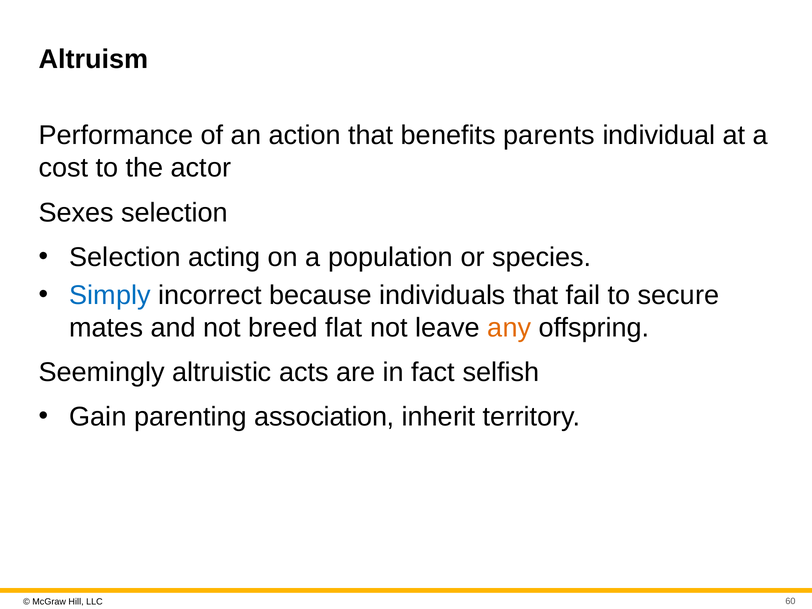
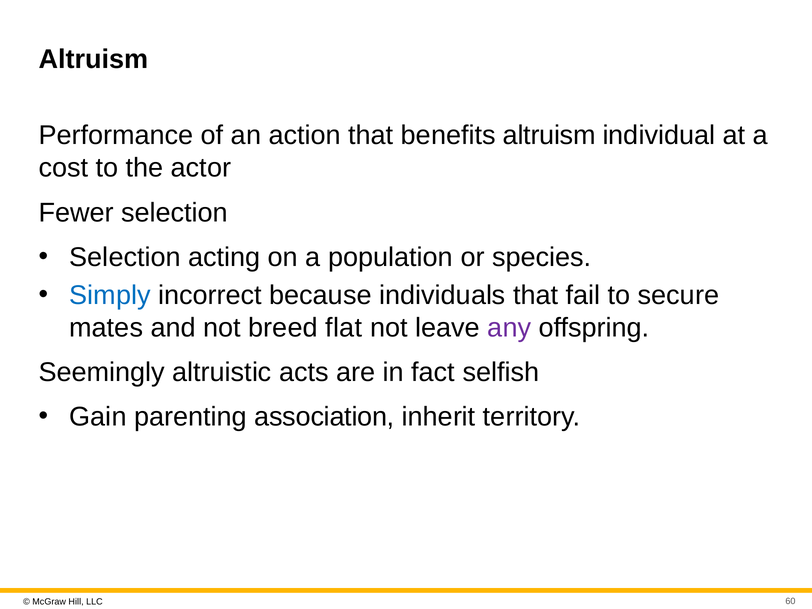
benefits parents: parents -> altruism
Sexes: Sexes -> Fewer
any colour: orange -> purple
